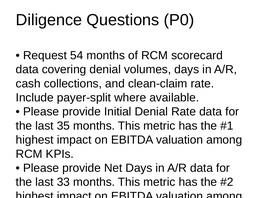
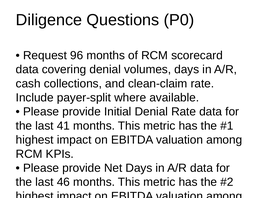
54: 54 -> 96
35: 35 -> 41
33: 33 -> 46
